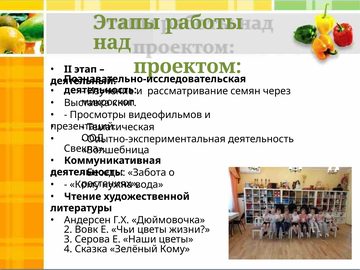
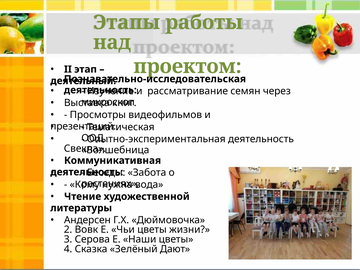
Зелёный Кому: Кому -> Дают
